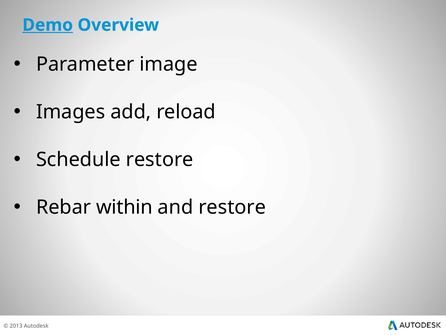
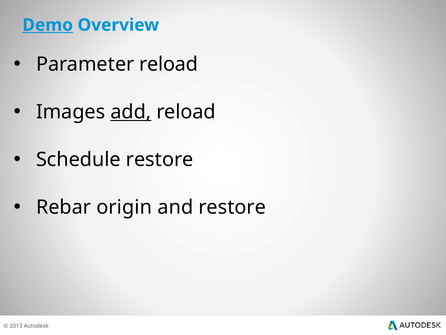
Parameter image: image -> reload
add underline: none -> present
within: within -> origin
